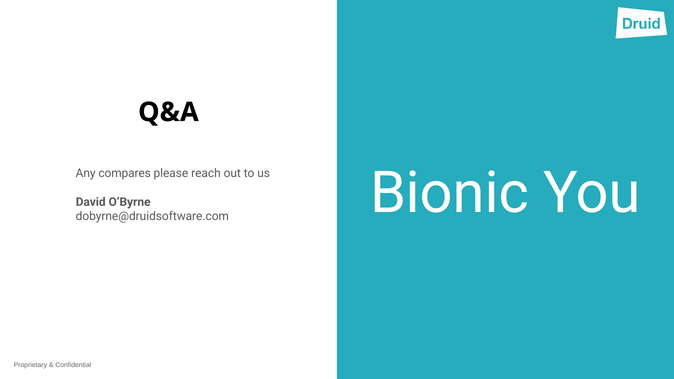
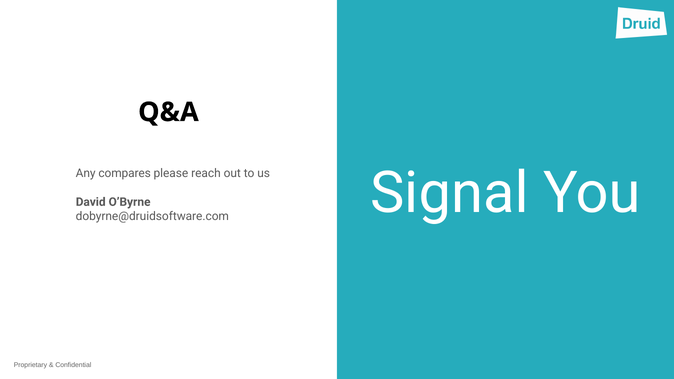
Bionic: Bionic -> Signal
